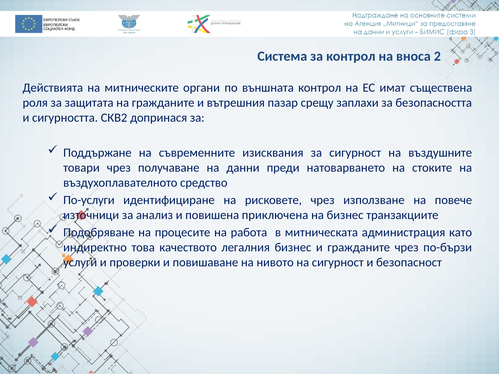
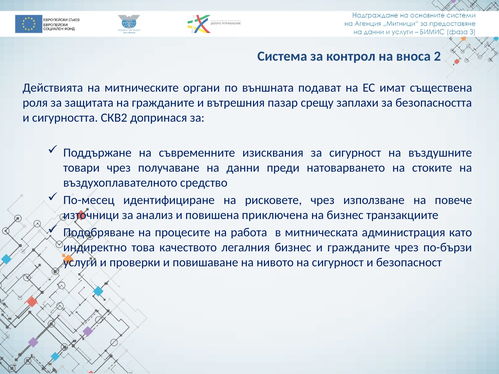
външната контрол: контрол -> подават
По-услуги: По-услуги -> По-месец
